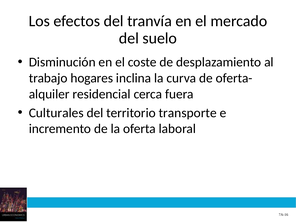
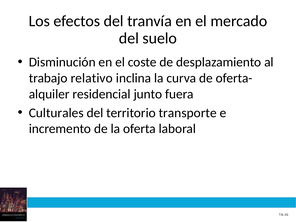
hogares: hogares -> relativo
cerca: cerca -> junto
